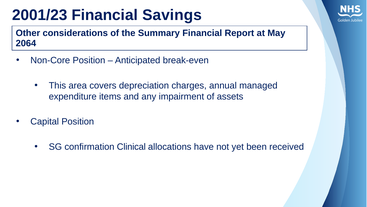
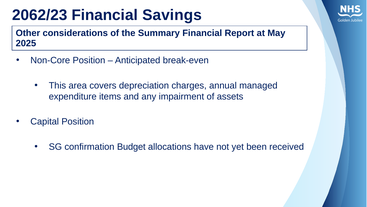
2001/23: 2001/23 -> 2062/23
2064: 2064 -> 2025
Clinical: Clinical -> Budget
